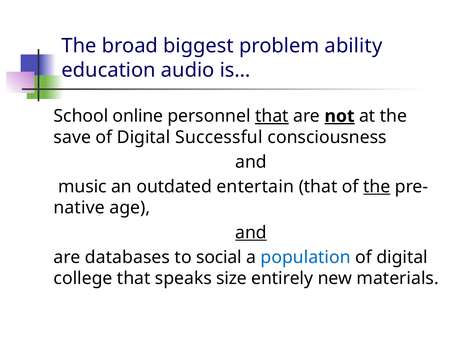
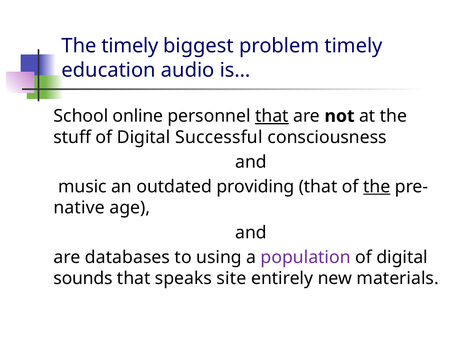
The broad: broad -> timely
problem ability: ability -> timely
not underline: present -> none
save: save -> stuff
entertain: entertain -> providing
and at (251, 232) underline: present -> none
social: social -> using
population colour: blue -> purple
college: college -> sounds
size: size -> site
